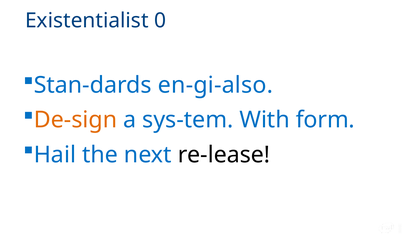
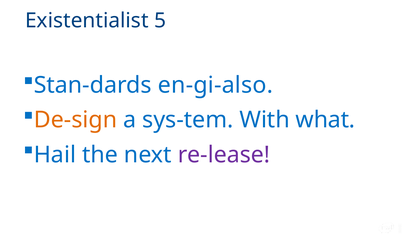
0: 0 -> 5
form: form -> what
re-lease colour: black -> purple
